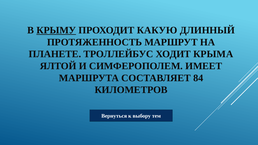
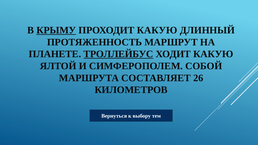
ТРОЛЛЕЙБУС underline: none -> present
ХОДИТ КРЫМА: КРЫМА -> КАКУЮ
ИМЕЕТ: ИМЕЕТ -> СОБОЙ
84: 84 -> 26
